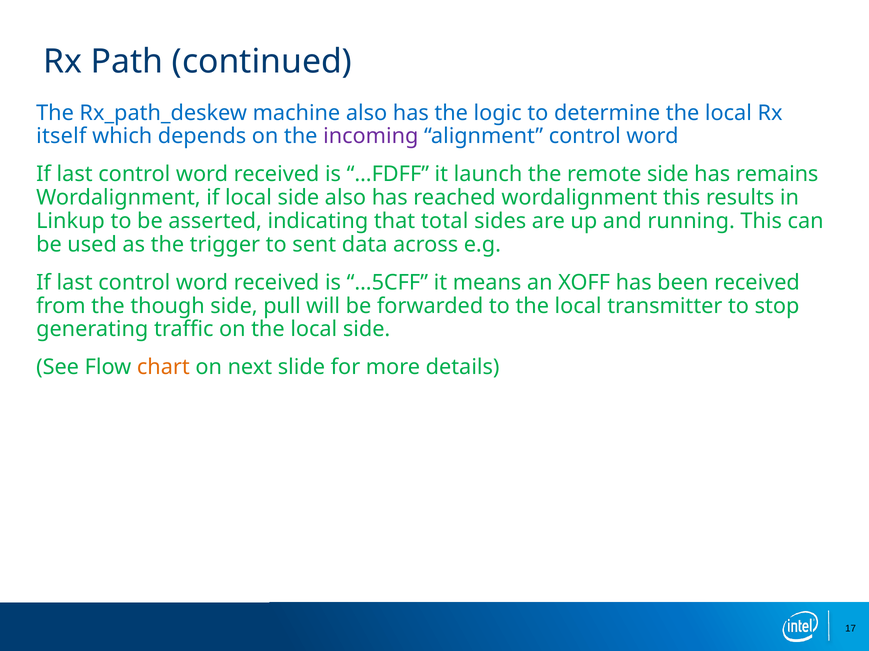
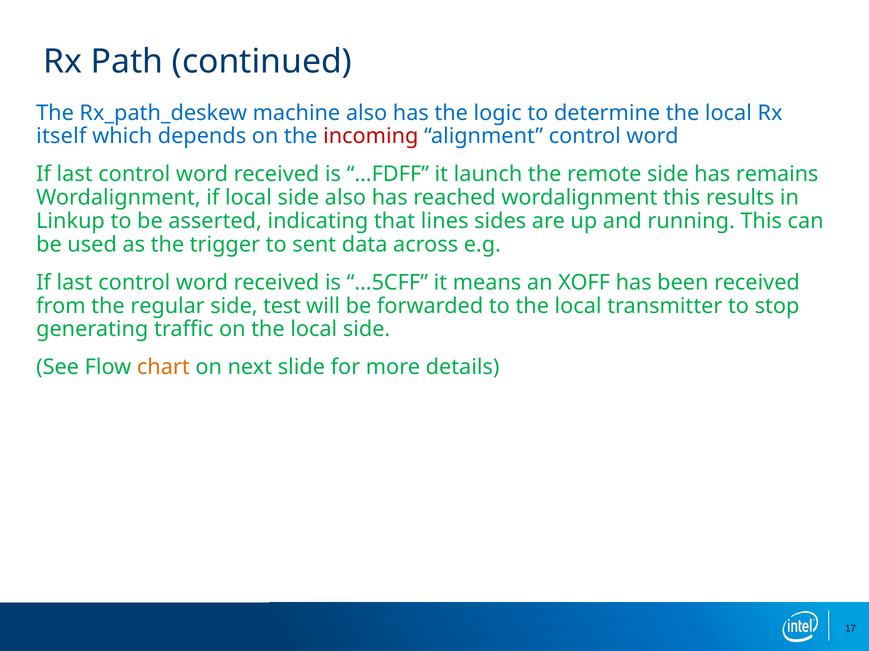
incoming colour: purple -> red
total: total -> lines
though: though -> regular
pull: pull -> test
